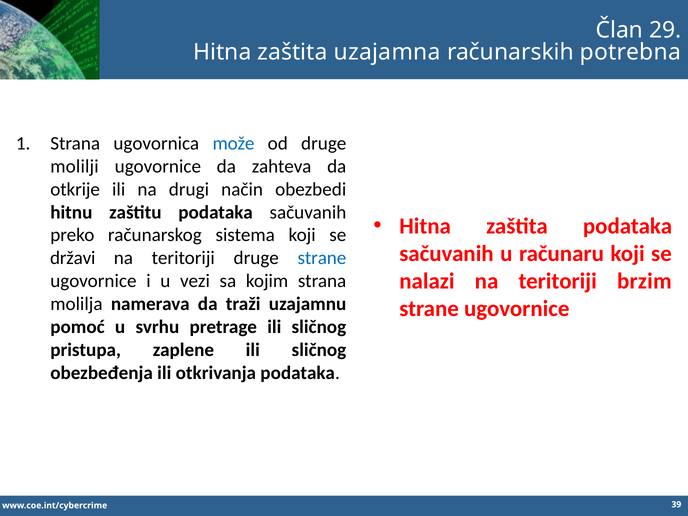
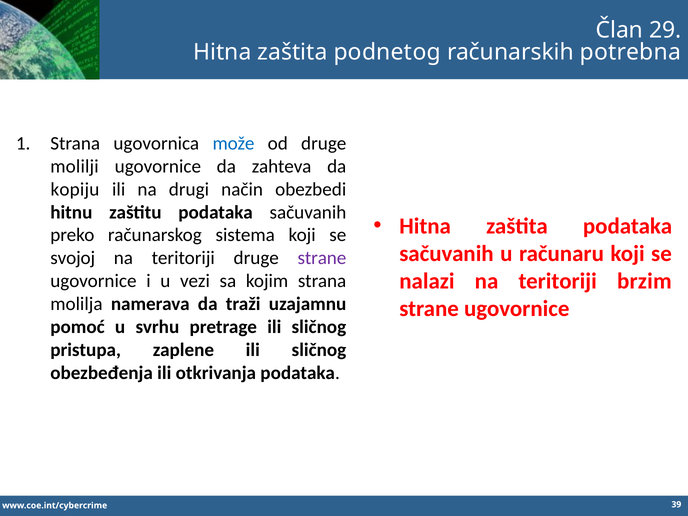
uzajamna: uzajamna -> podnetog
otkrije: otkrije -> kopiju
državi: državi -> svojoj
strane at (322, 258) colour: blue -> purple
